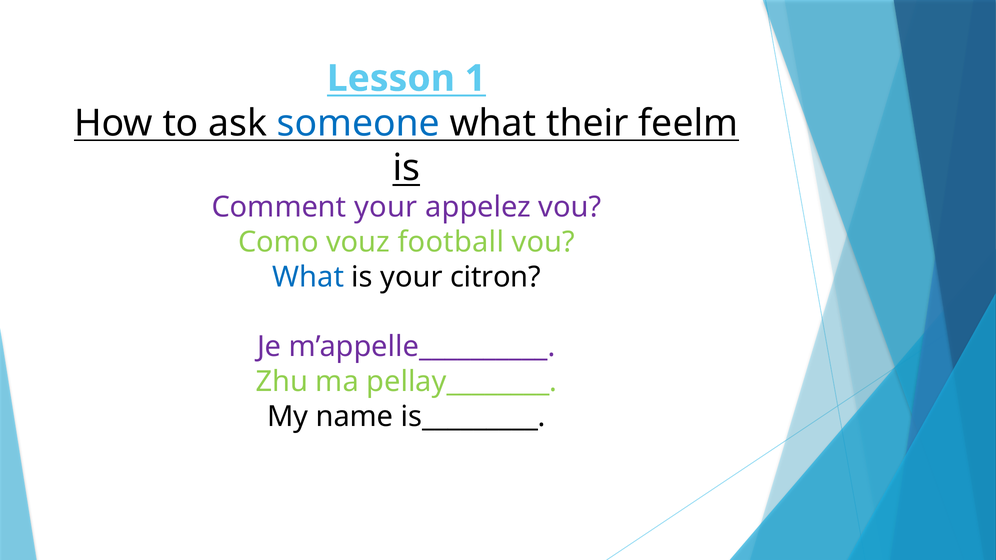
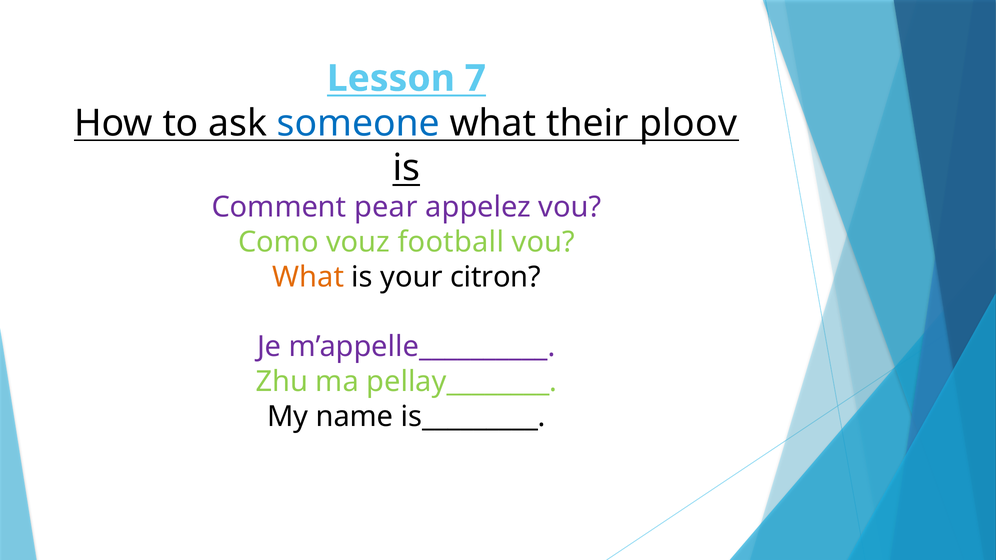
1: 1 -> 7
feelm: feelm -> ploov
Comment your: your -> pear
What at (308, 277) colour: blue -> orange
